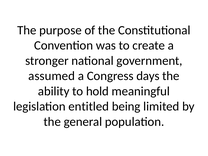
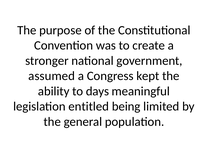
days: days -> kept
hold: hold -> days
